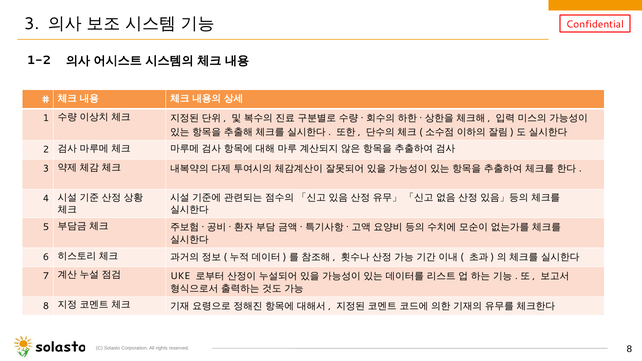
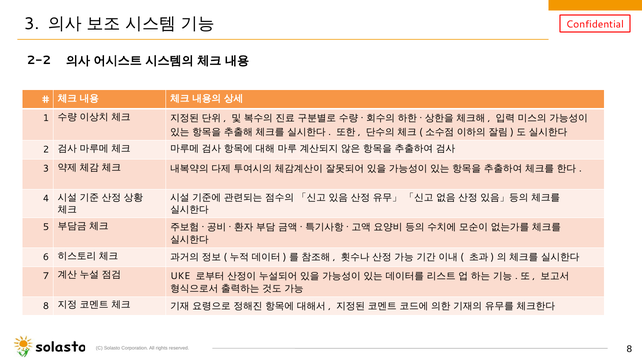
1-2: 1-2 -> 2-2
